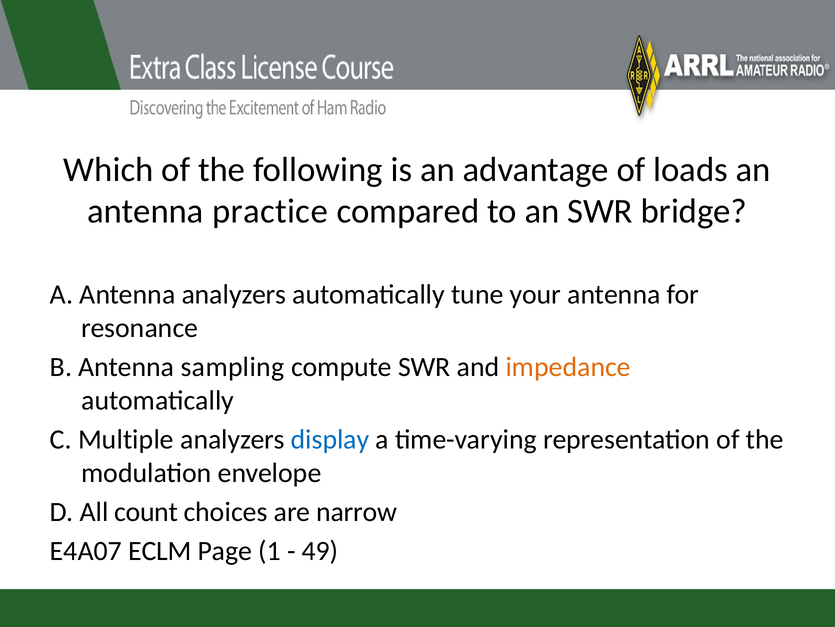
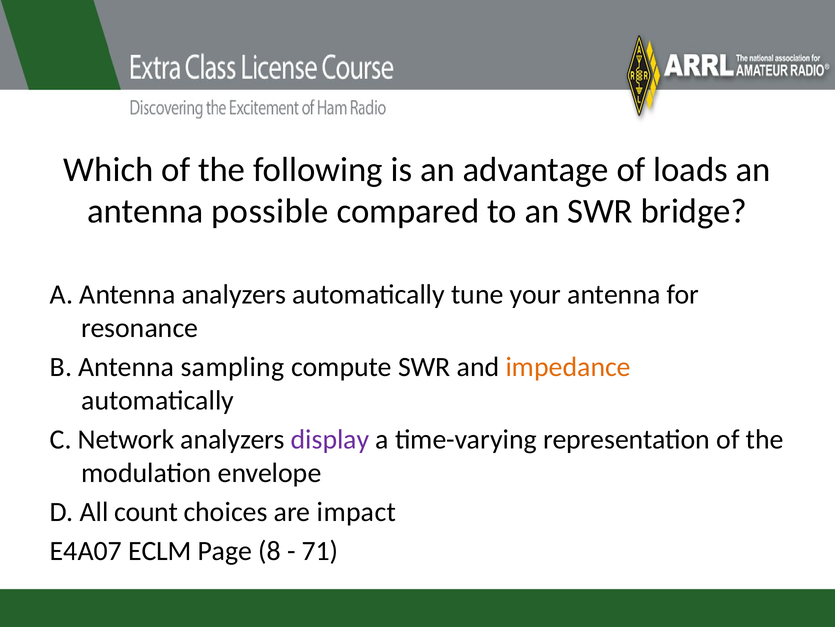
practice: practice -> possible
Multiple: Multiple -> Network
display colour: blue -> purple
narrow: narrow -> impact
1: 1 -> 8
49: 49 -> 71
